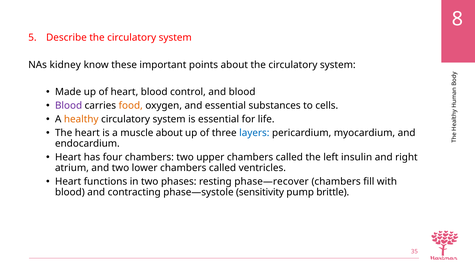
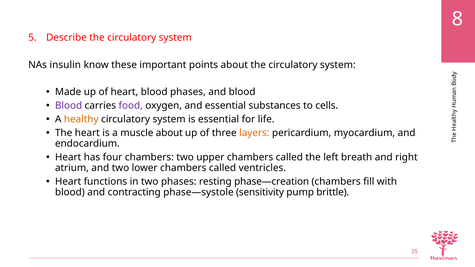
kidney: kidney -> insulin
blood control: control -> phases
food colour: orange -> purple
layers colour: blue -> orange
insulin: insulin -> breath
phase—recover: phase—recover -> phase—creation
